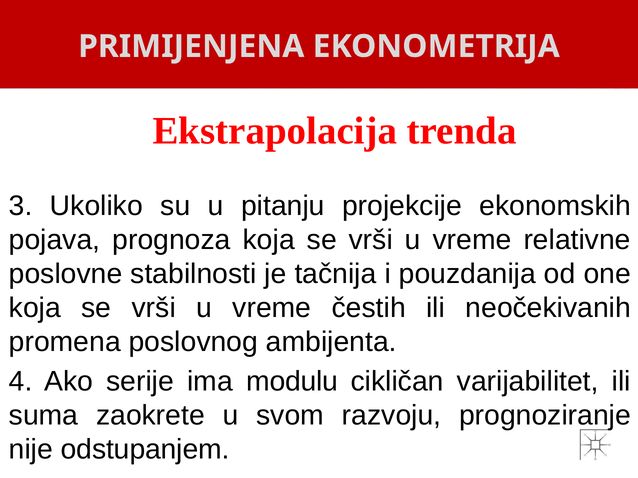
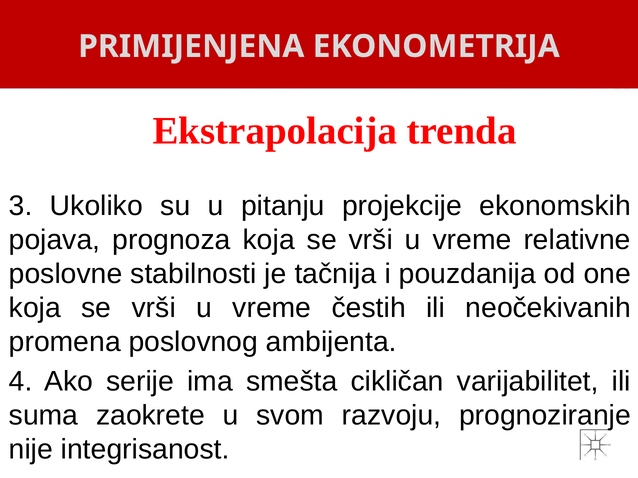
modulu: modulu -> smešta
odstupanjem: odstupanjem -> integrisanost
